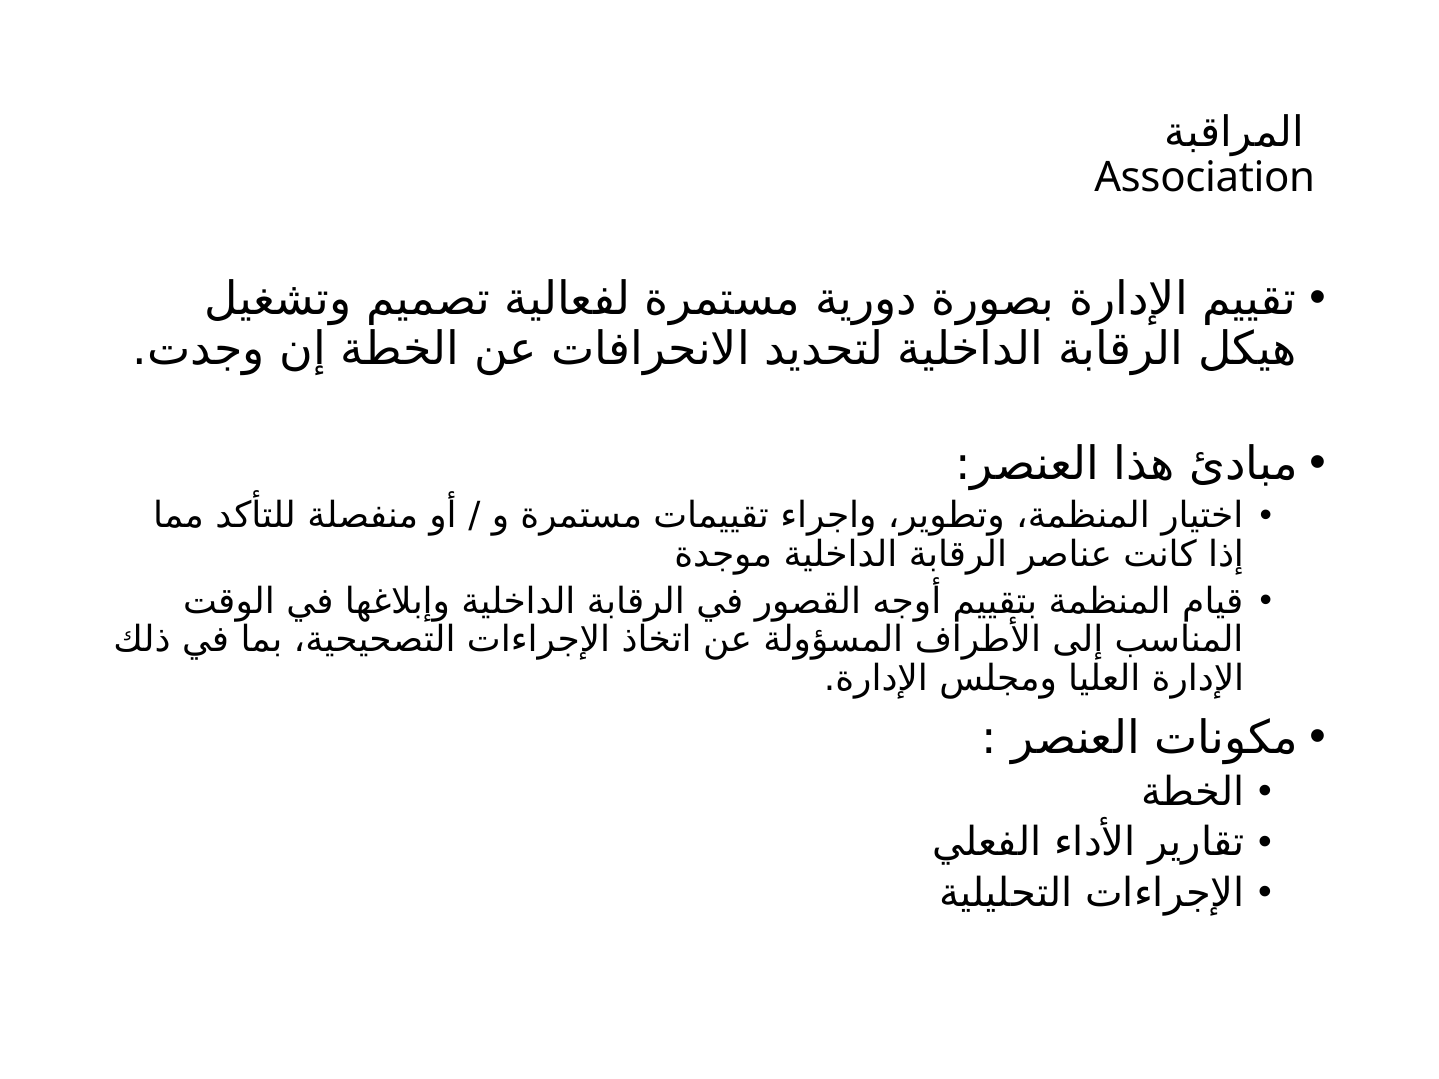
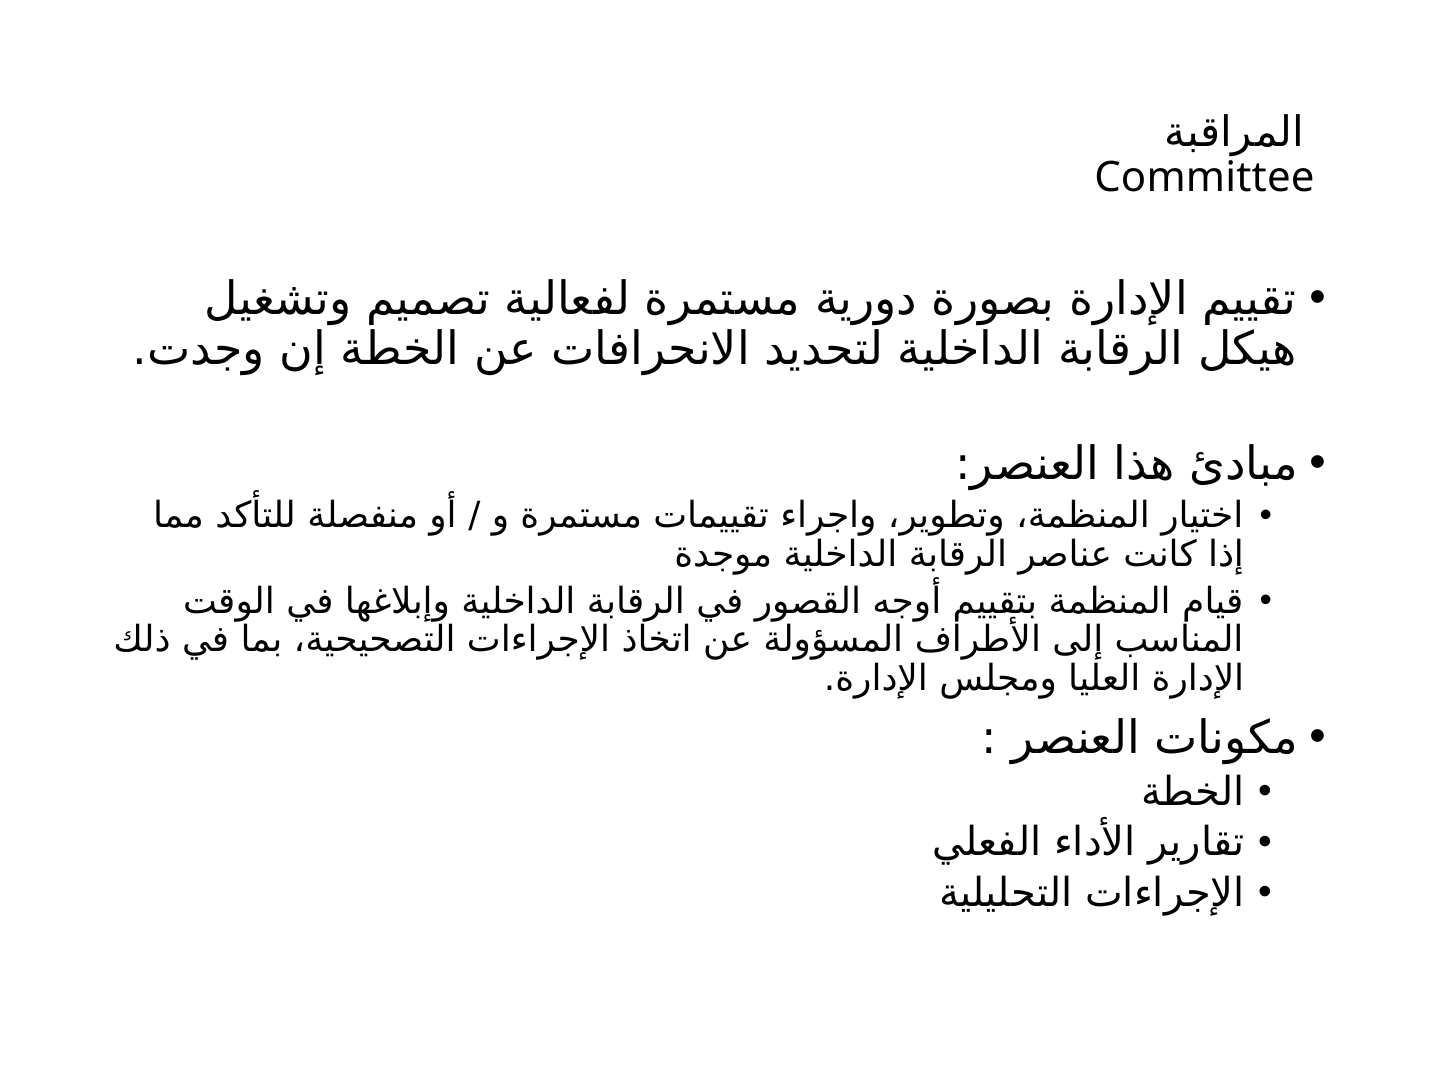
Association: Association -> Committee
